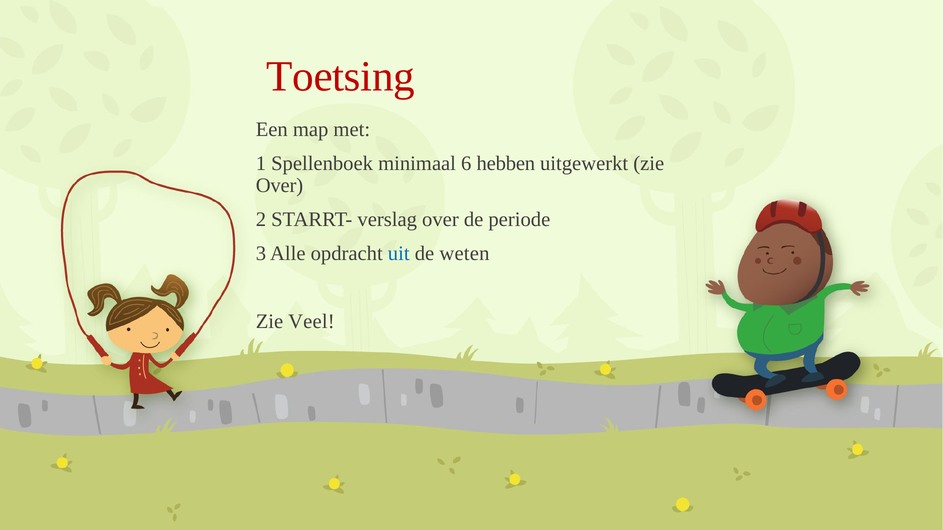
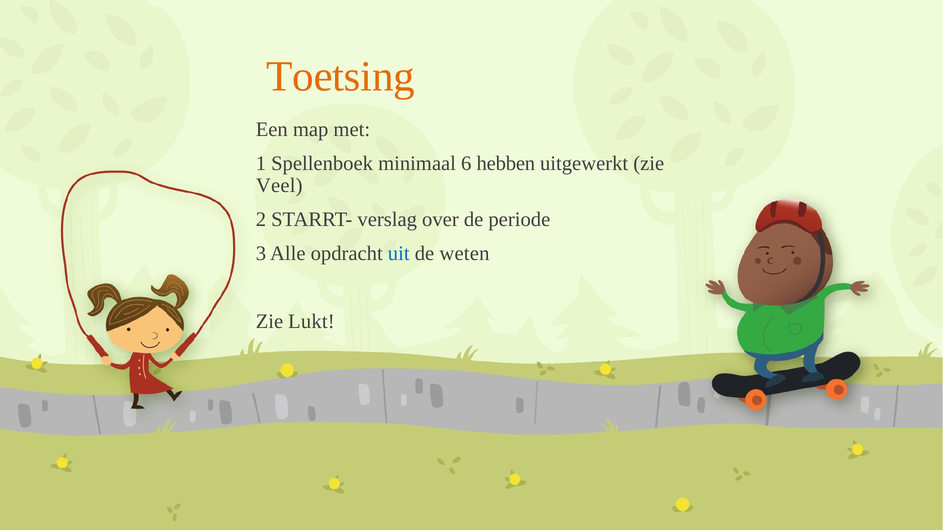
Toetsing colour: red -> orange
Over at (279, 186): Over -> Veel
Veel: Veel -> Lukt
